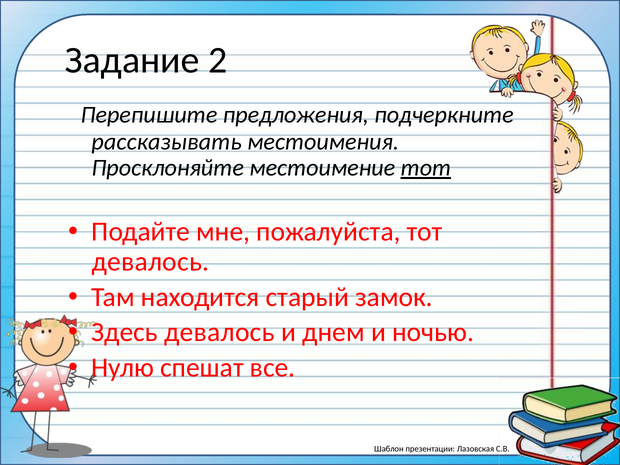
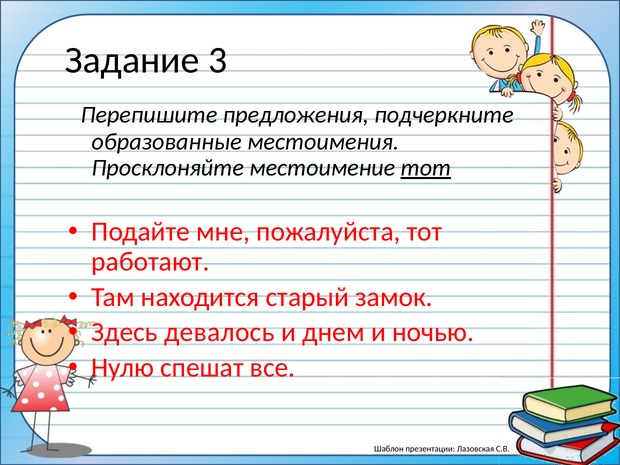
2: 2 -> 3
рассказывать: рассказывать -> образованные
девалось at (150, 262): девалось -> работают
